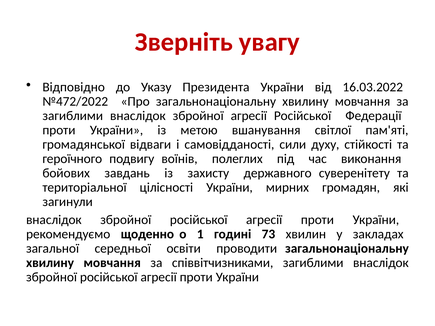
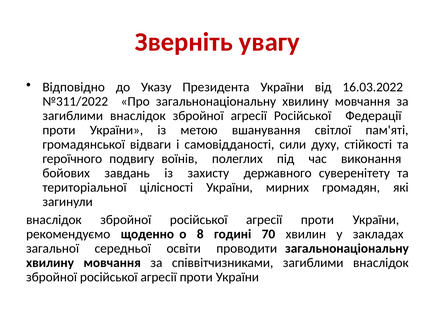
№472/2022: №472/2022 -> №311/2022
1: 1 -> 8
73: 73 -> 70
